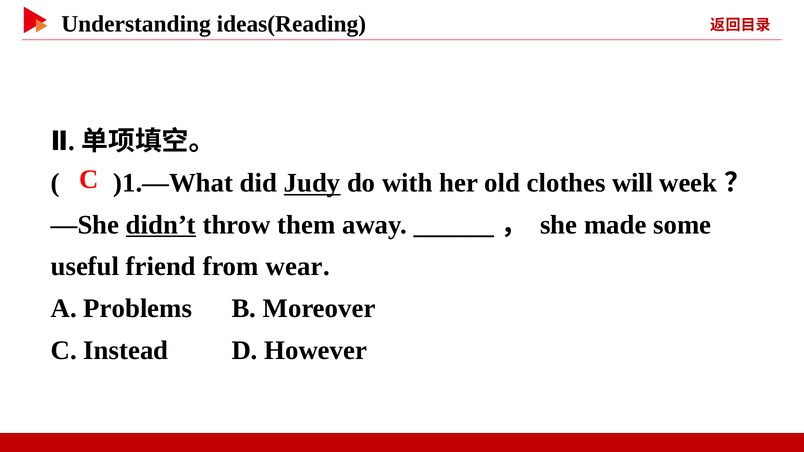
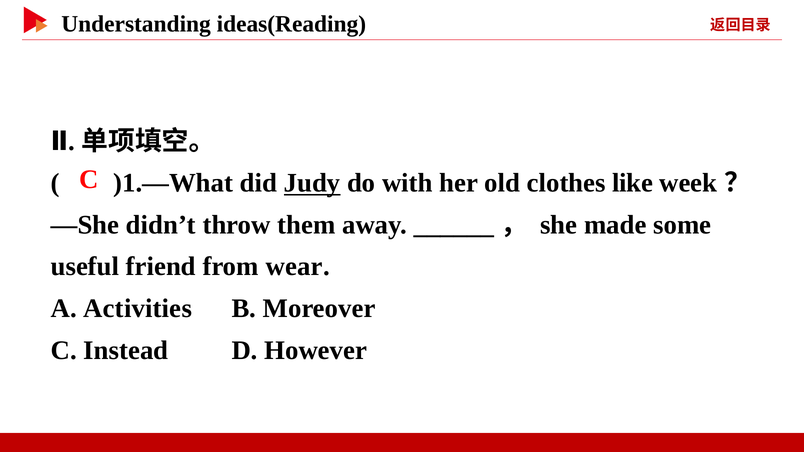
will: will -> like
didn’t underline: present -> none
Problems: Problems -> Activities
